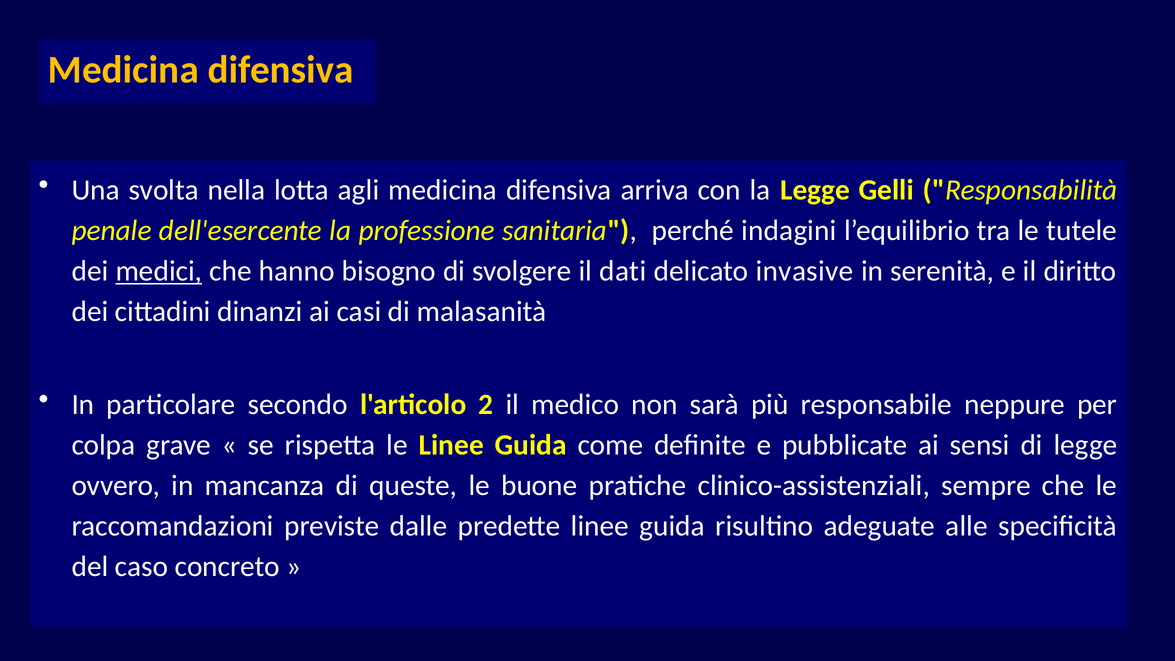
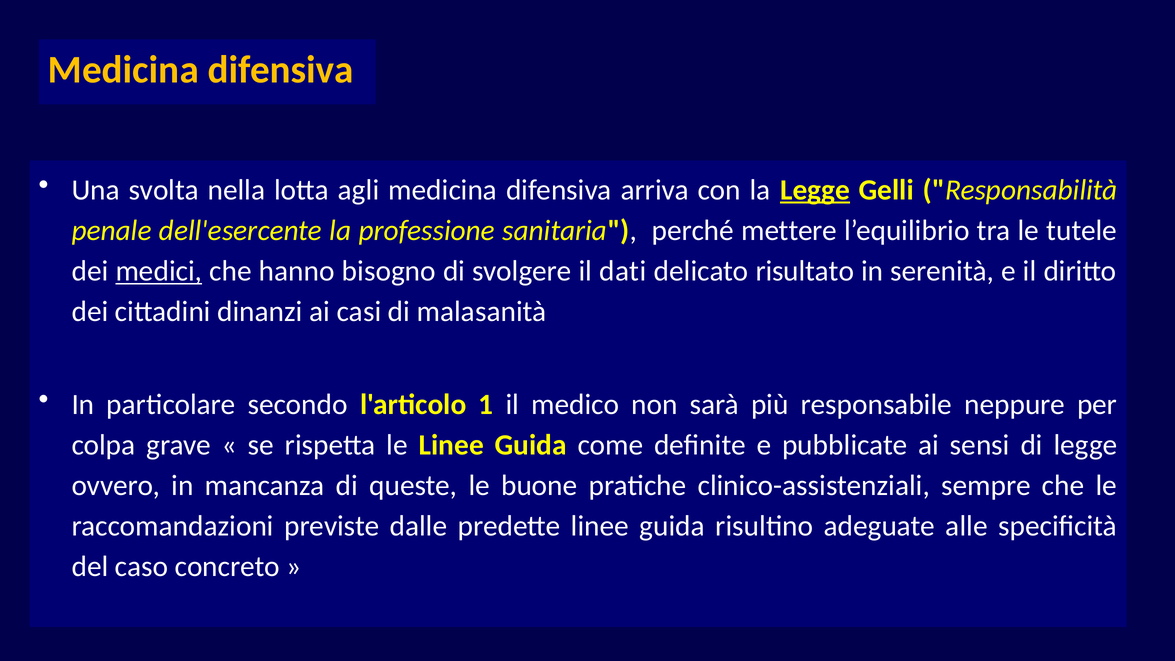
Legge at (815, 190) underline: none -> present
indagini: indagini -> mettere
invasive: invasive -> risultato
2: 2 -> 1
